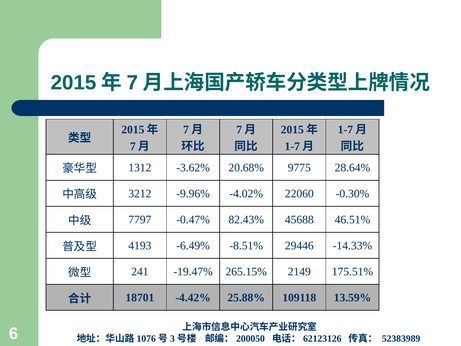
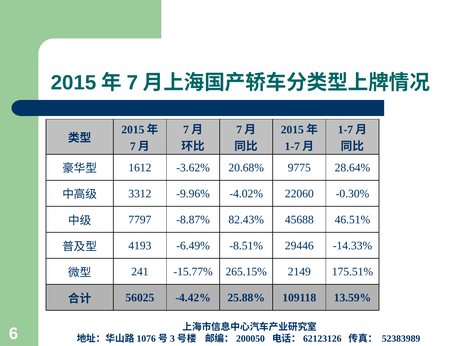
1312: 1312 -> 1612
3212: 3212 -> 3312
-0.47%: -0.47% -> -8.87%
-19.47%: -19.47% -> -15.77%
18701: 18701 -> 56025
